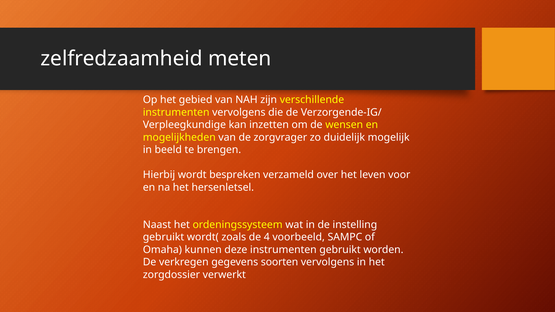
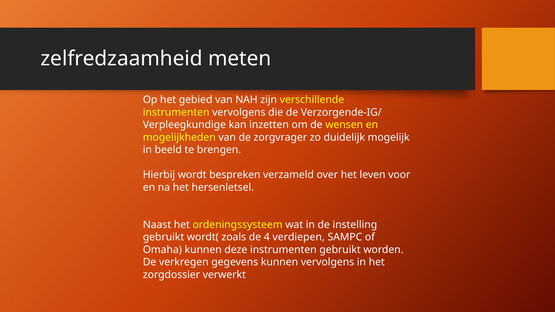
voorbeeld: voorbeeld -> verdiepen
gegevens soorten: soorten -> kunnen
